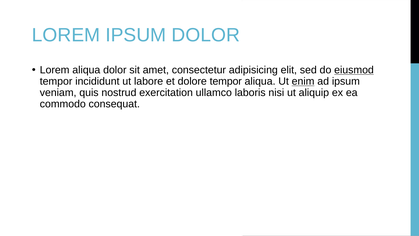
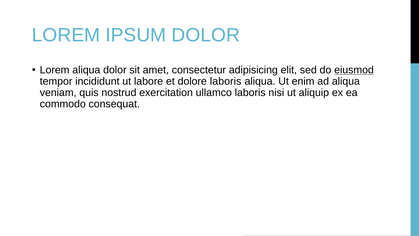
dolore tempor: tempor -> laboris
enim underline: present -> none
ad ipsum: ipsum -> aliqua
